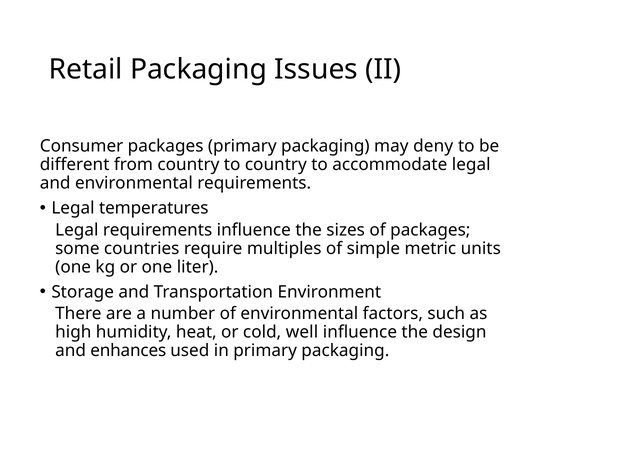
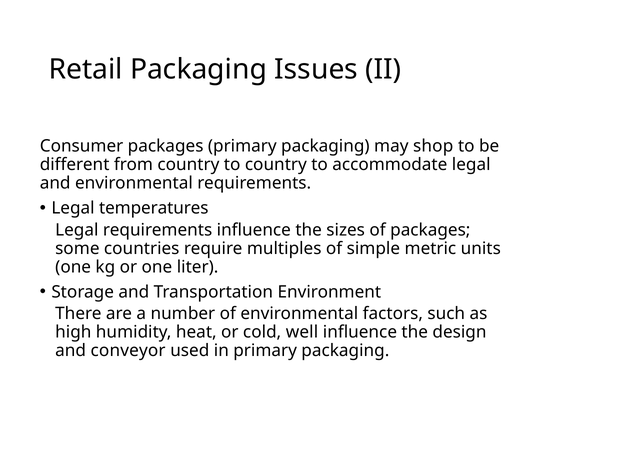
deny: deny -> shop
enhances: enhances -> conveyor
